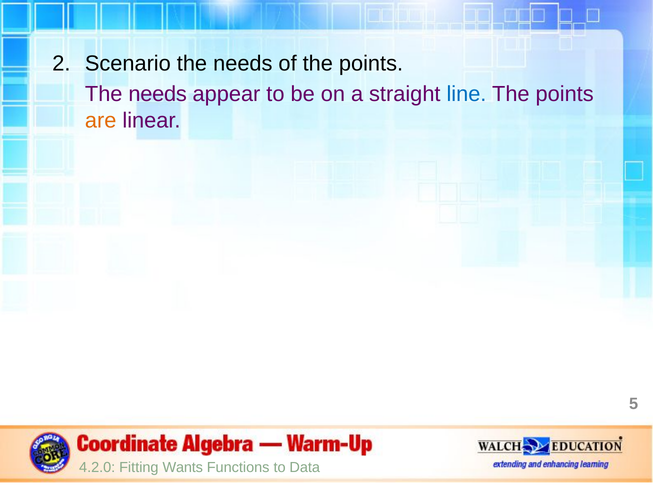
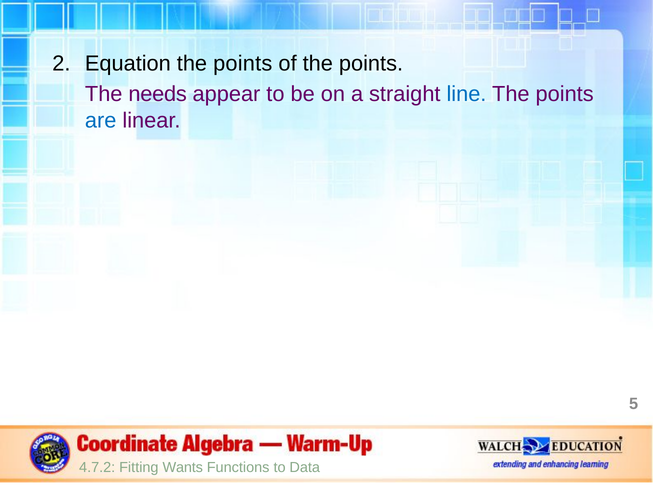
Scenario: Scenario -> Equation
needs at (243, 64): needs -> points
are colour: orange -> blue
4.2.0: 4.2.0 -> 4.7.2
